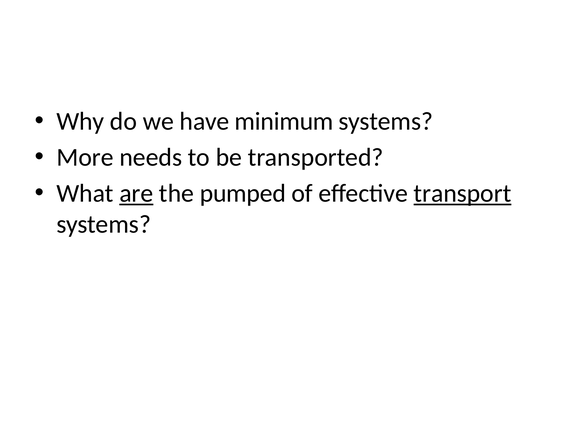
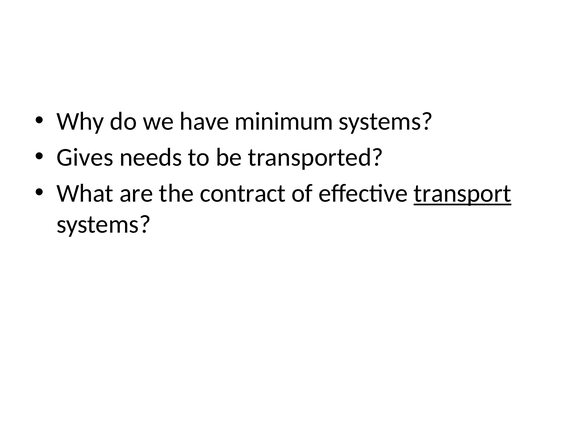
More: More -> Gives
are underline: present -> none
pumped: pumped -> contract
